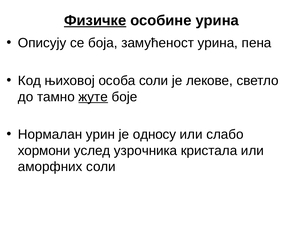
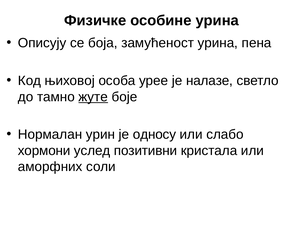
Физичке underline: present -> none
особа соли: соли -> урее
лекове: лекове -> налазе
узрочника: узрочника -> позитивни
